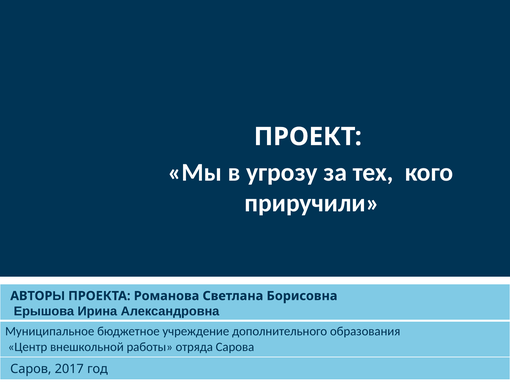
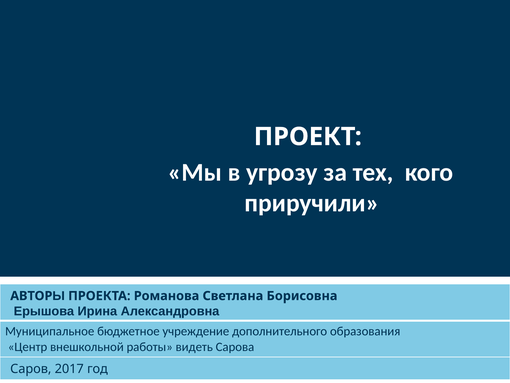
отряда: отряда -> видеть
